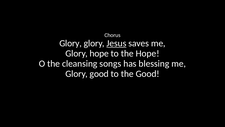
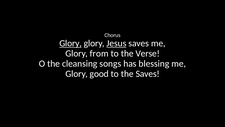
Glory at (71, 43) underline: none -> present
Glory hope: hope -> from
the Hope: Hope -> Verse
the Good: Good -> Saves
